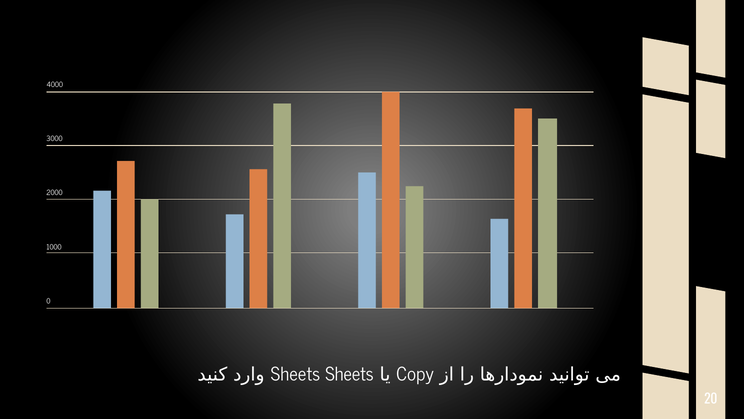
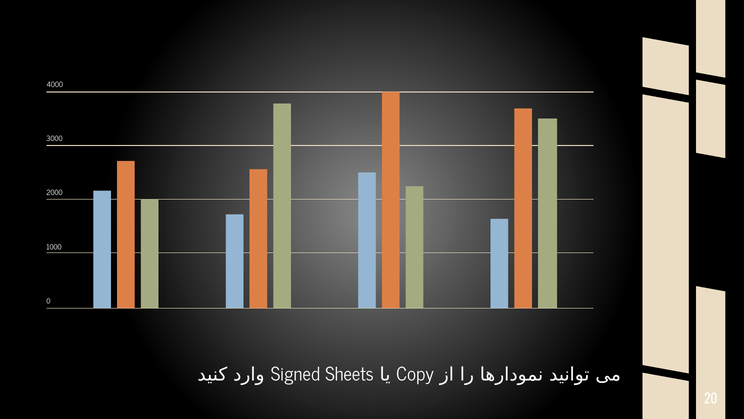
Sheets at (295, 374): Sheets -> Signed
